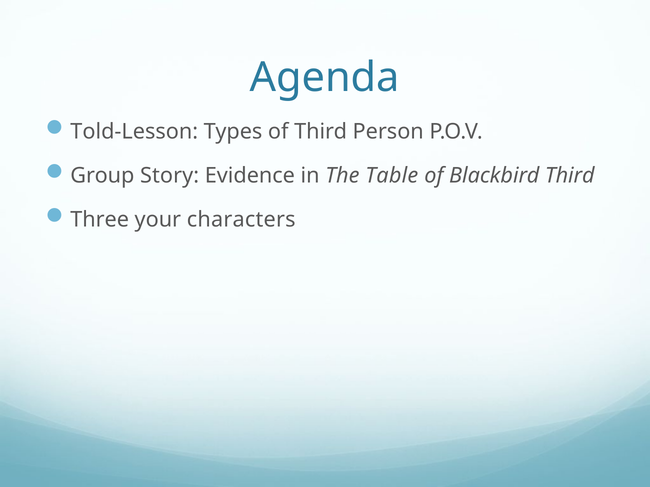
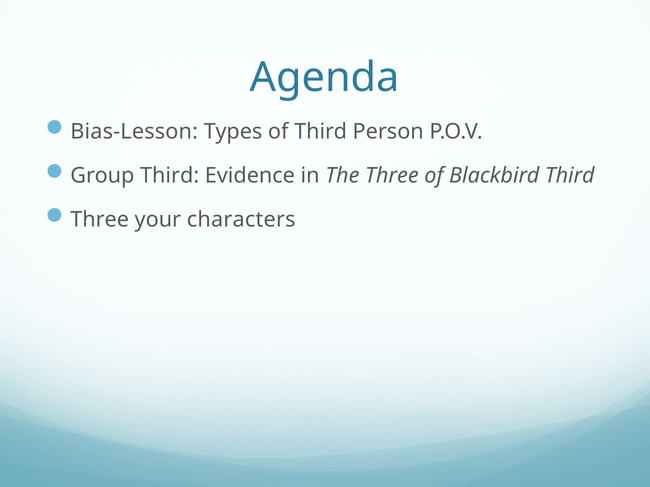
Told-Lesson: Told-Lesson -> Bias-Lesson
Group Story: Story -> Third
The Table: Table -> Three
